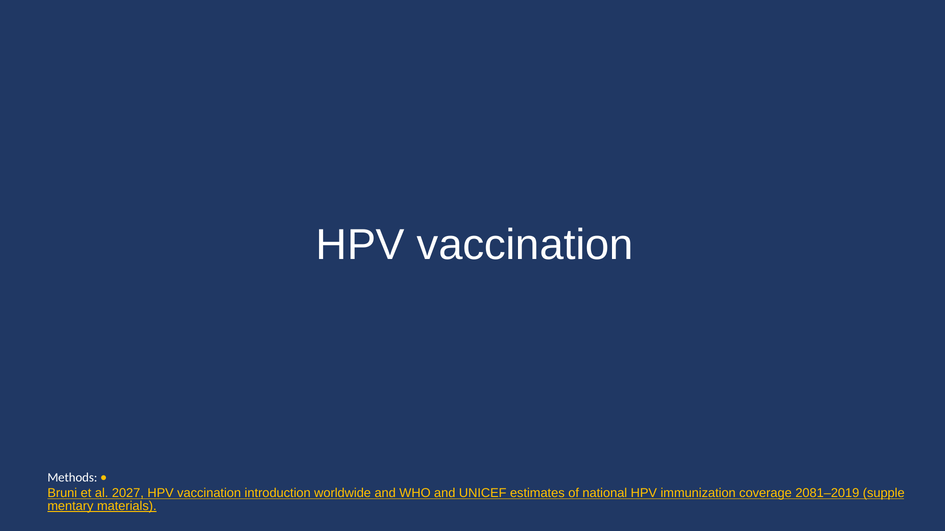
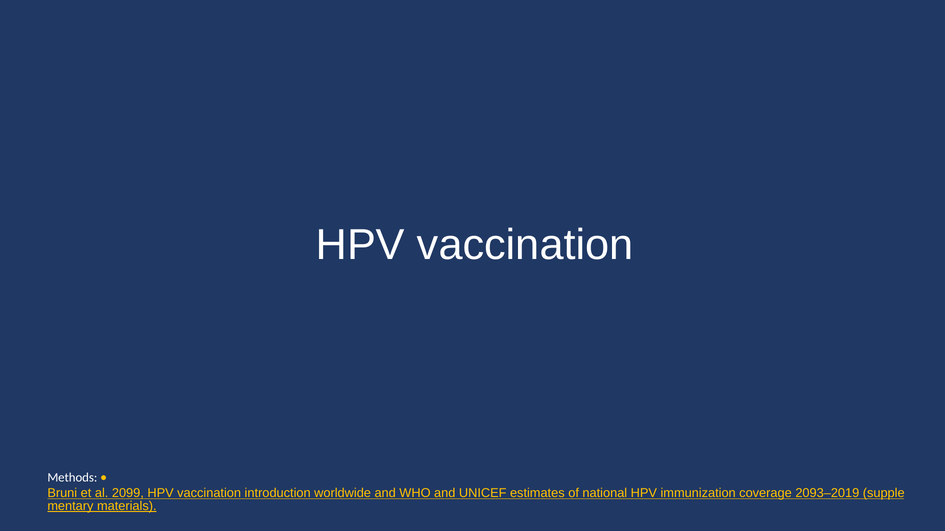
2027: 2027 -> 2099
2081–2019: 2081–2019 -> 2093–2019
